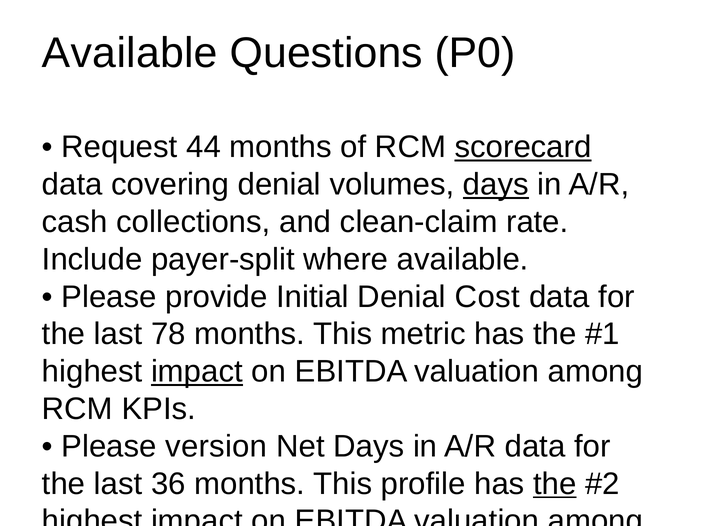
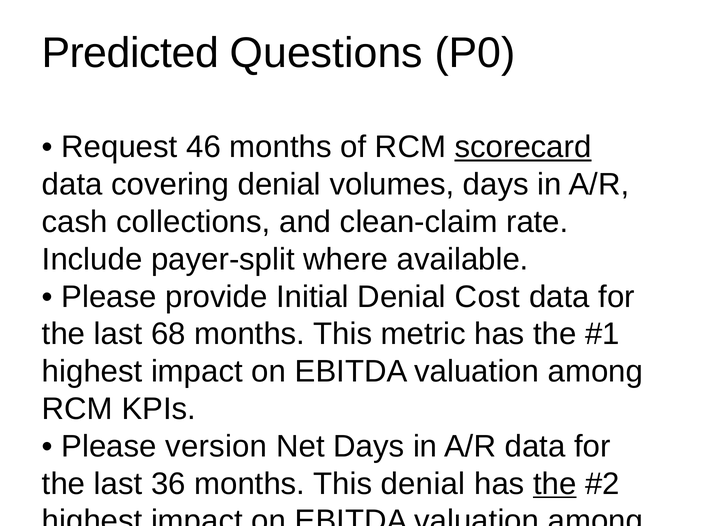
Available at (130, 53): Available -> Predicted
44: 44 -> 46
days at (496, 184) underline: present -> none
78: 78 -> 68
impact at (197, 371) underline: present -> none
This profile: profile -> denial
